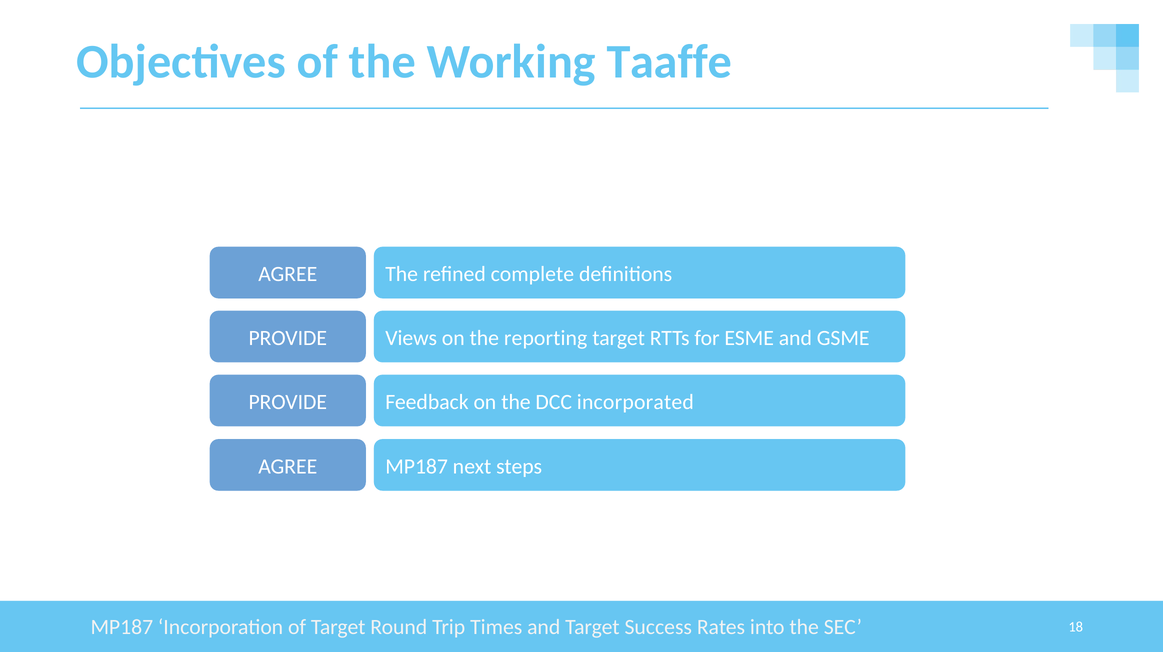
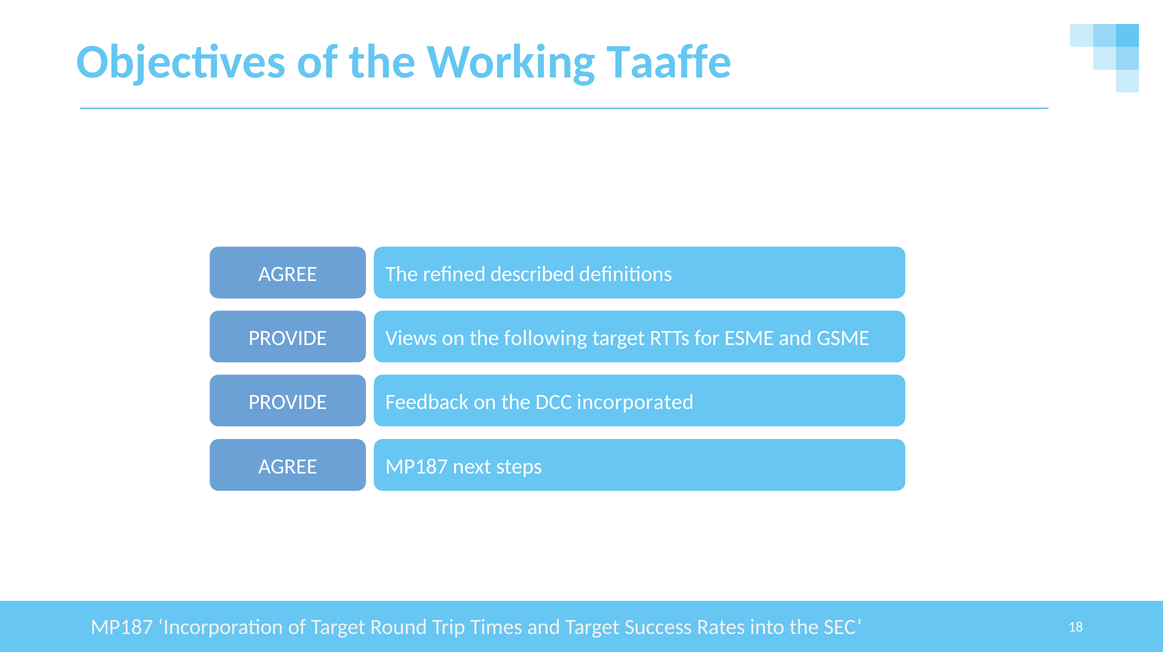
complete: complete -> described
reporting: reporting -> following
